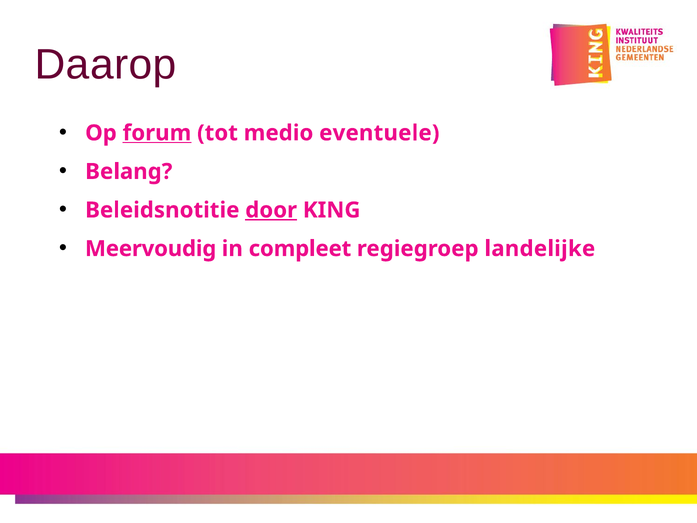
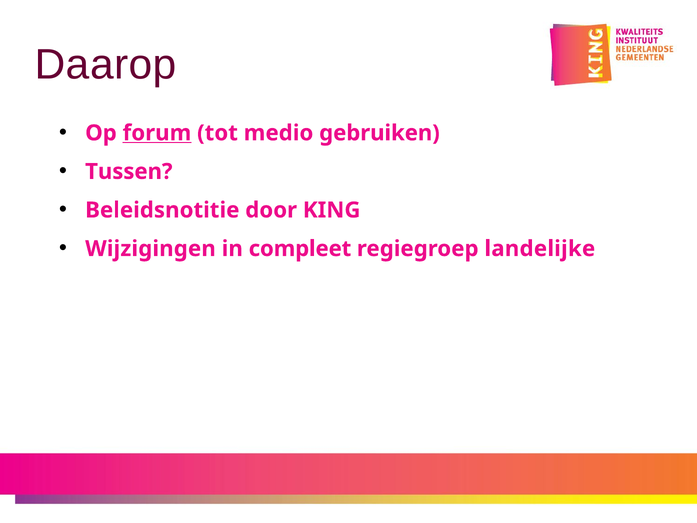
eventuele: eventuele -> gebruiken
Belang: Belang -> Tussen
door underline: present -> none
Meervoudig: Meervoudig -> Wijzigingen
